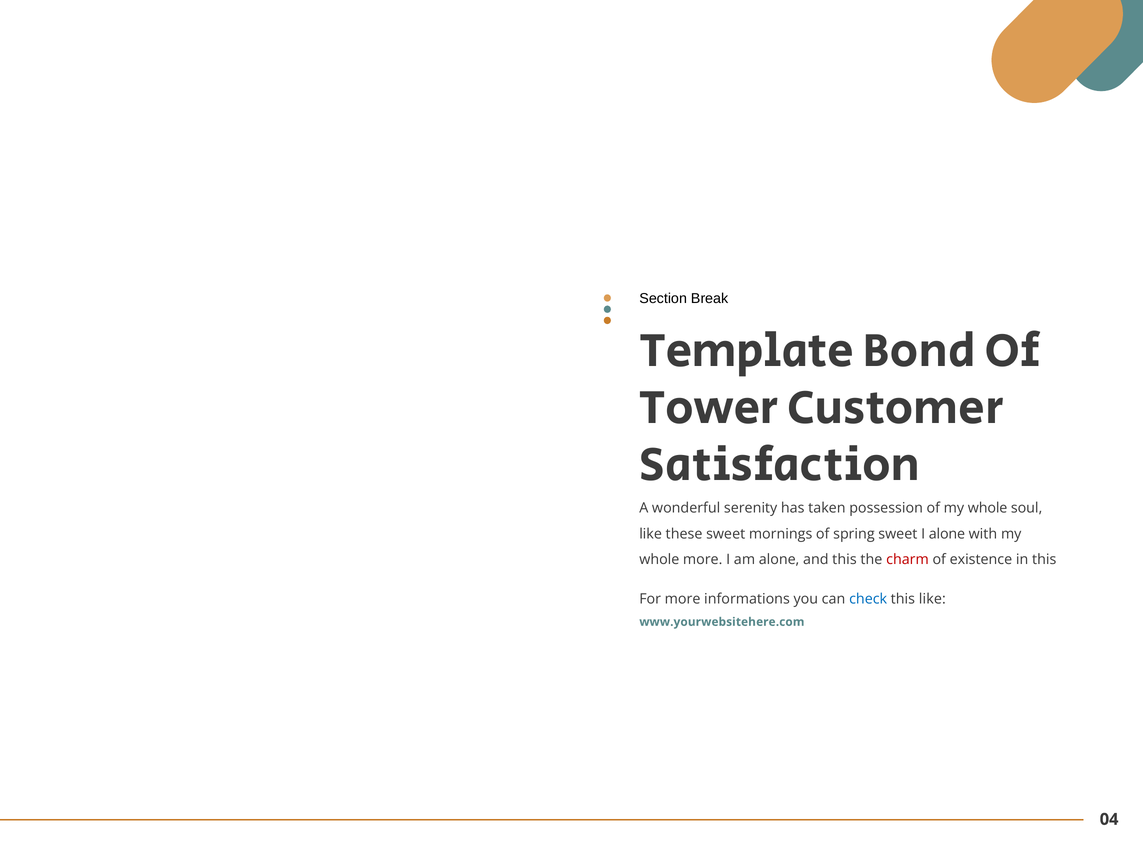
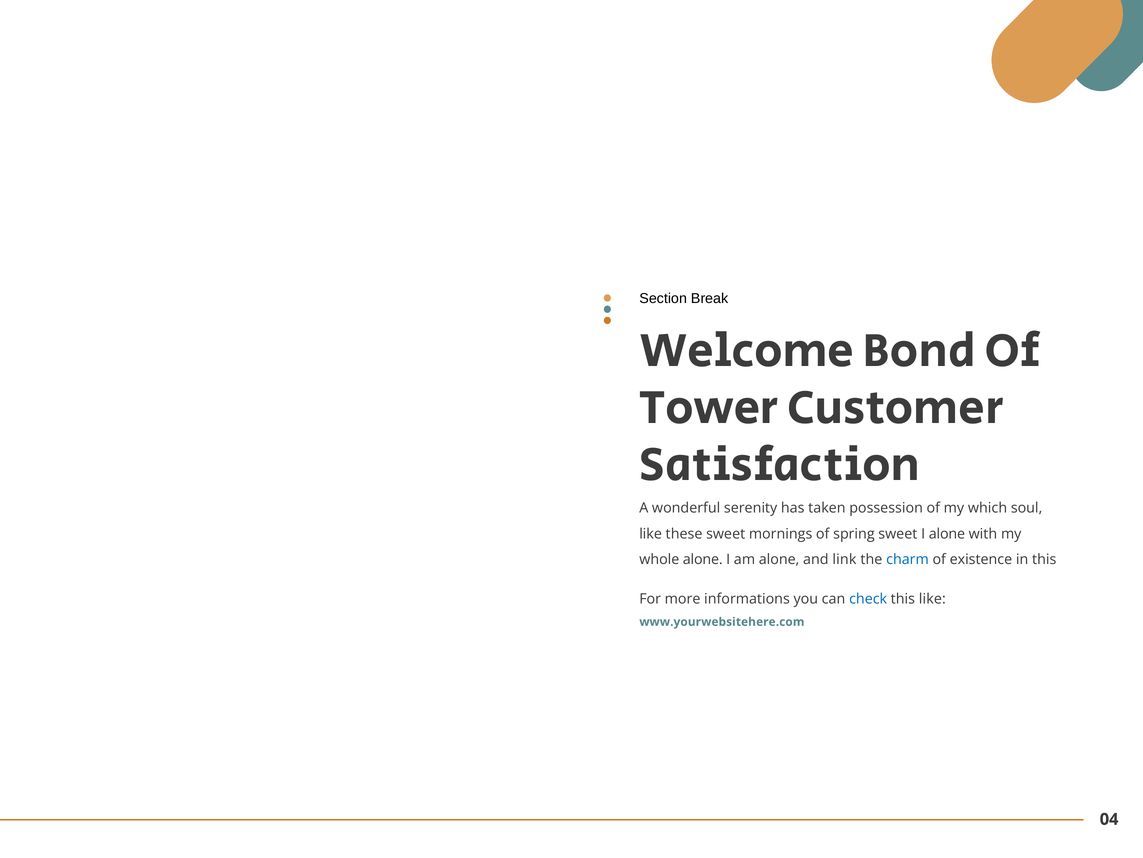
Template: Template -> Welcome
of my whole: whole -> which
whole more: more -> alone
and this: this -> link
charm colour: red -> blue
